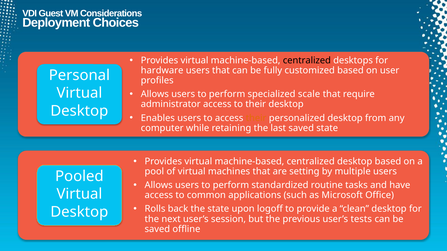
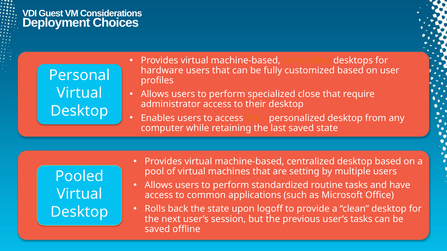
centralized at (307, 60) colour: black -> orange
scale: scale -> close
user’s tests: tests -> tasks
